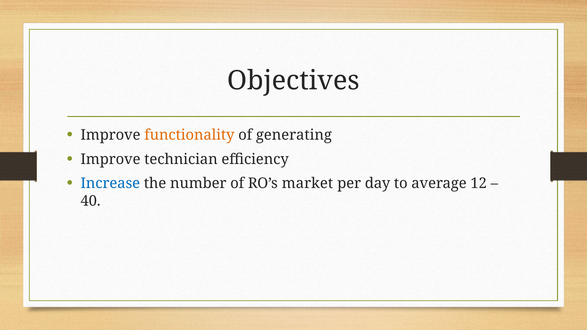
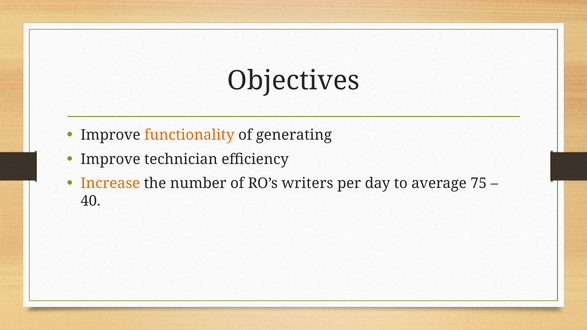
Increase colour: blue -> orange
market: market -> writers
12: 12 -> 75
